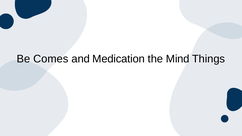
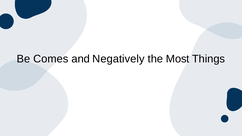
Medication: Medication -> Negatively
Mind: Mind -> Most
